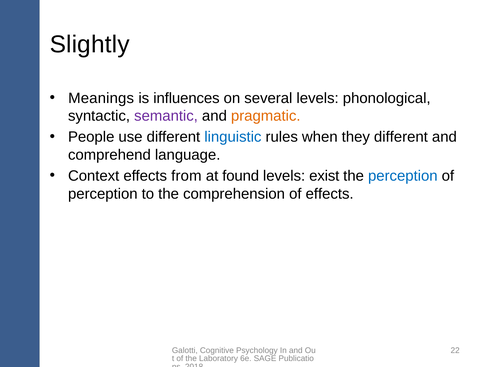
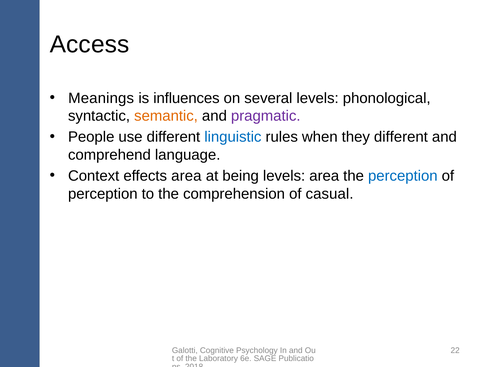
Slightly: Slightly -> Access
semantic colour: purple -> orange
pragmatic colour: orange -> purple
effects from: from -> area
found: found -> being
levels exist: exist -> area
of effects: effects -> casual
